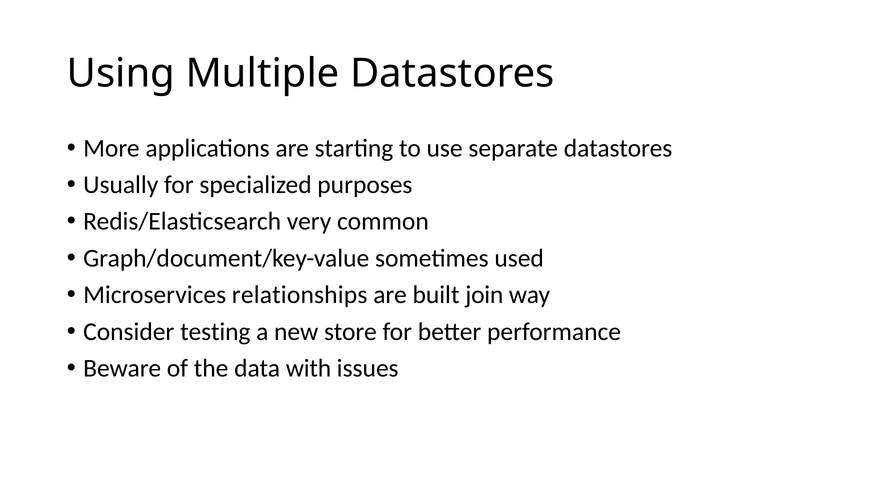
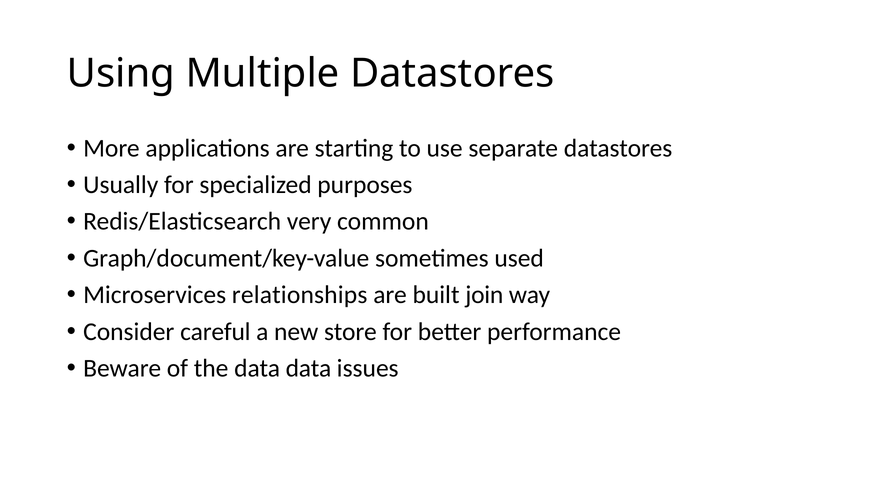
testing: testing -> careful
data with: with -> data
